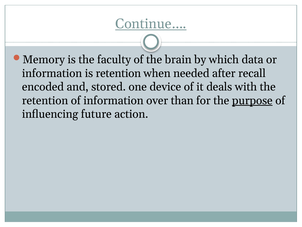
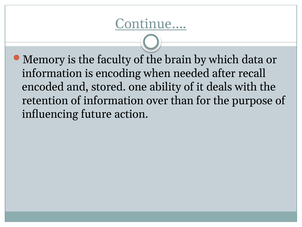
is retention: retention -> encoding
device: device -> ability
purpose underline: present -> none
